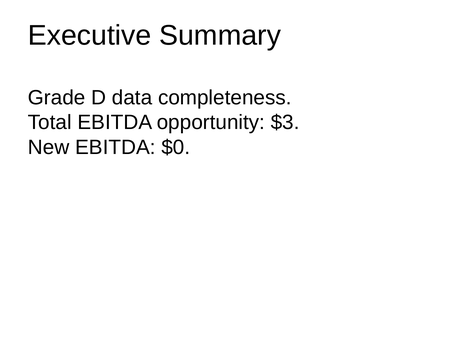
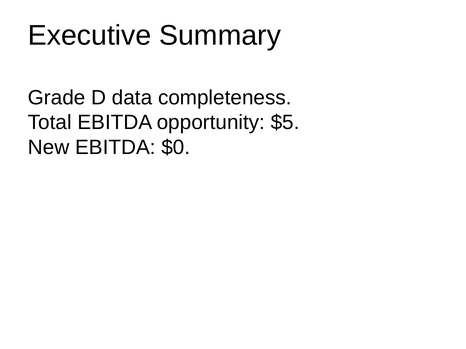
$3: $3 -> $5
